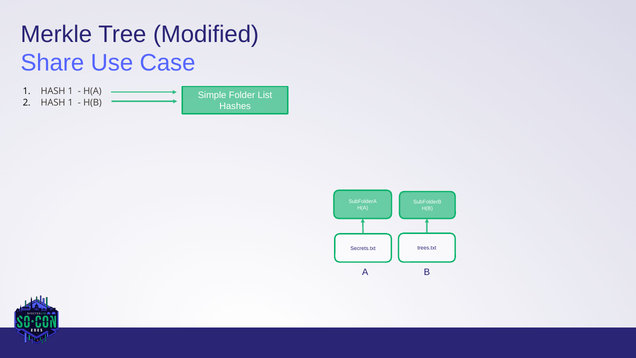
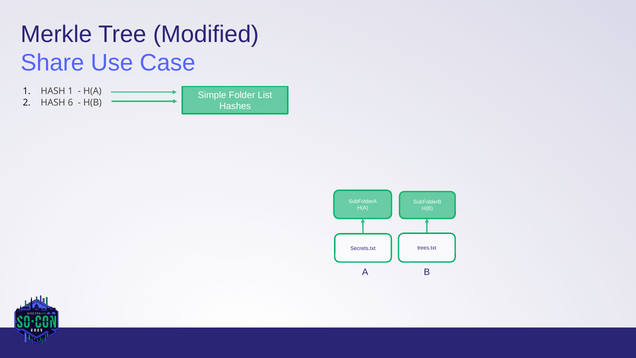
2 HASH 1: 1 -> 6
